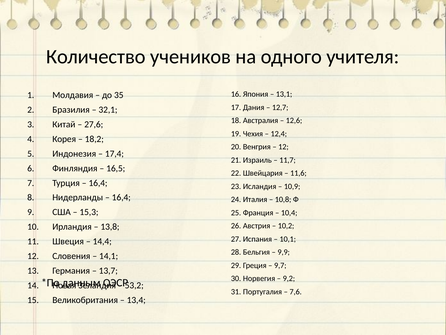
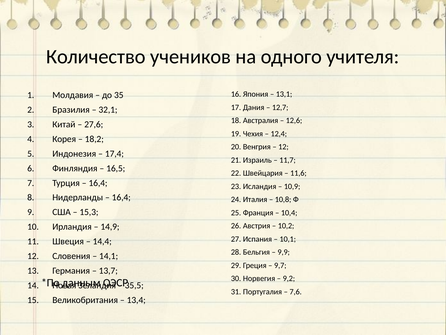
13,8: 13,8 -> 14,9
53,2: 53,2 -> 35,5
